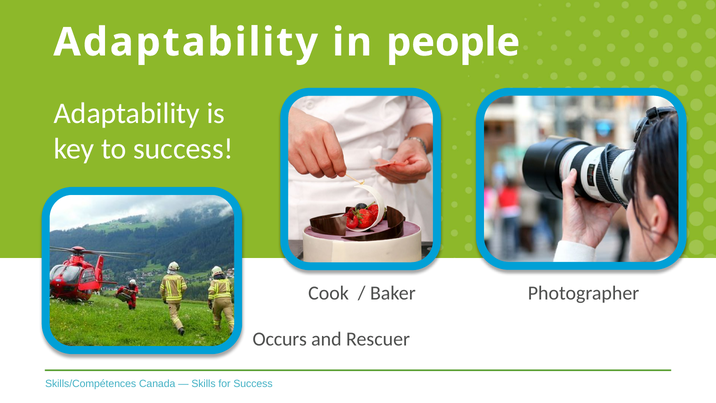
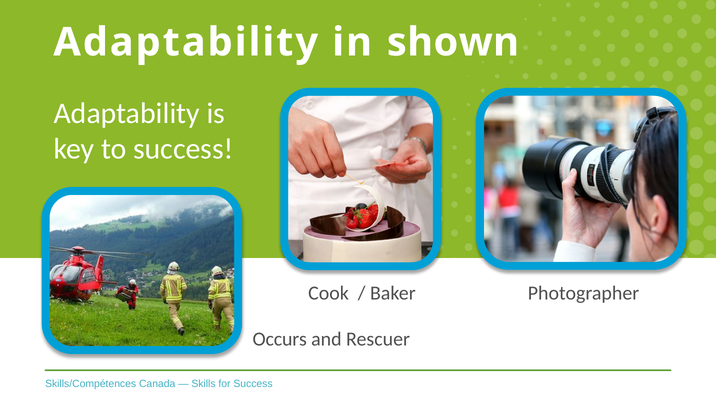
people: people -> shown
